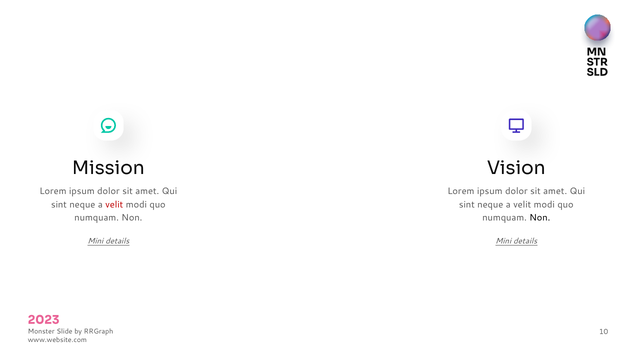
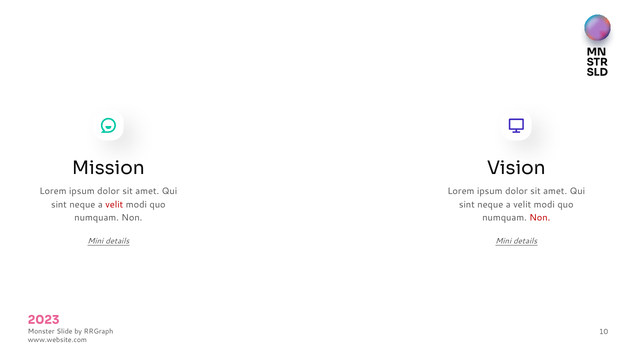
Non at (540, 218) colour: black -> red
